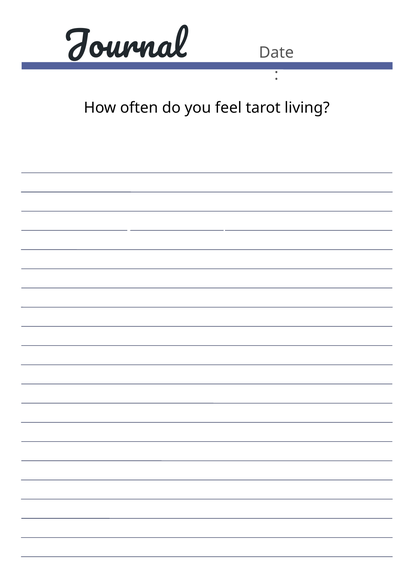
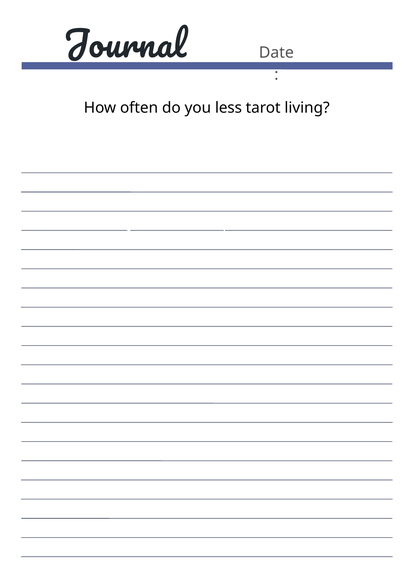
feel: feel -> less
